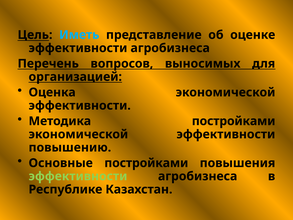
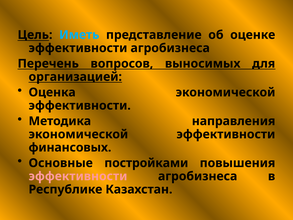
Методика постройками: постройками -> направления
повышению: повышению -> финансовых
эффективности at (78, 176) colour: light green -> pink
